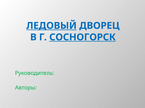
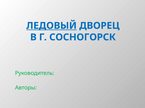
СОСНОГОРСК underline: present -> none
